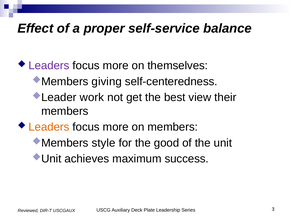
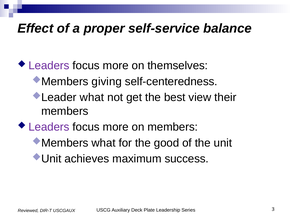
work at (92, 97): work -> what
Leaders at (49, 127) colour: orange -> purple
style at (104, 143): style -> what
